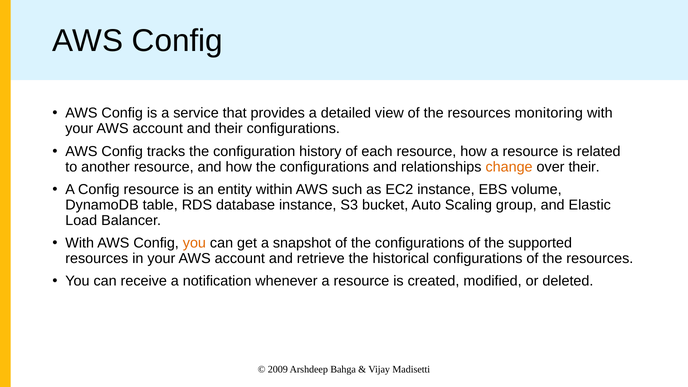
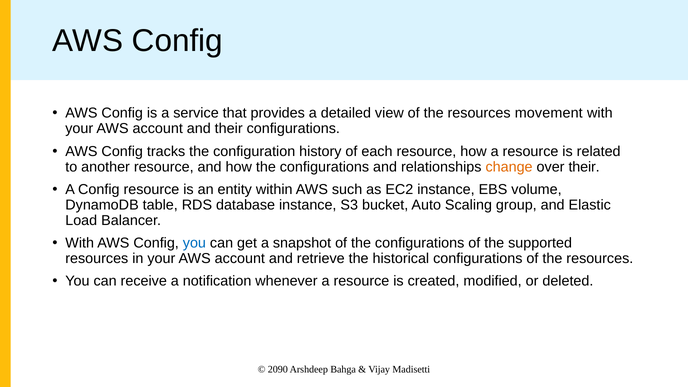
monitoring: monitoring -> movement
you at (194, 243) colour: orange -> blue
2009: 2009 -> 2090
